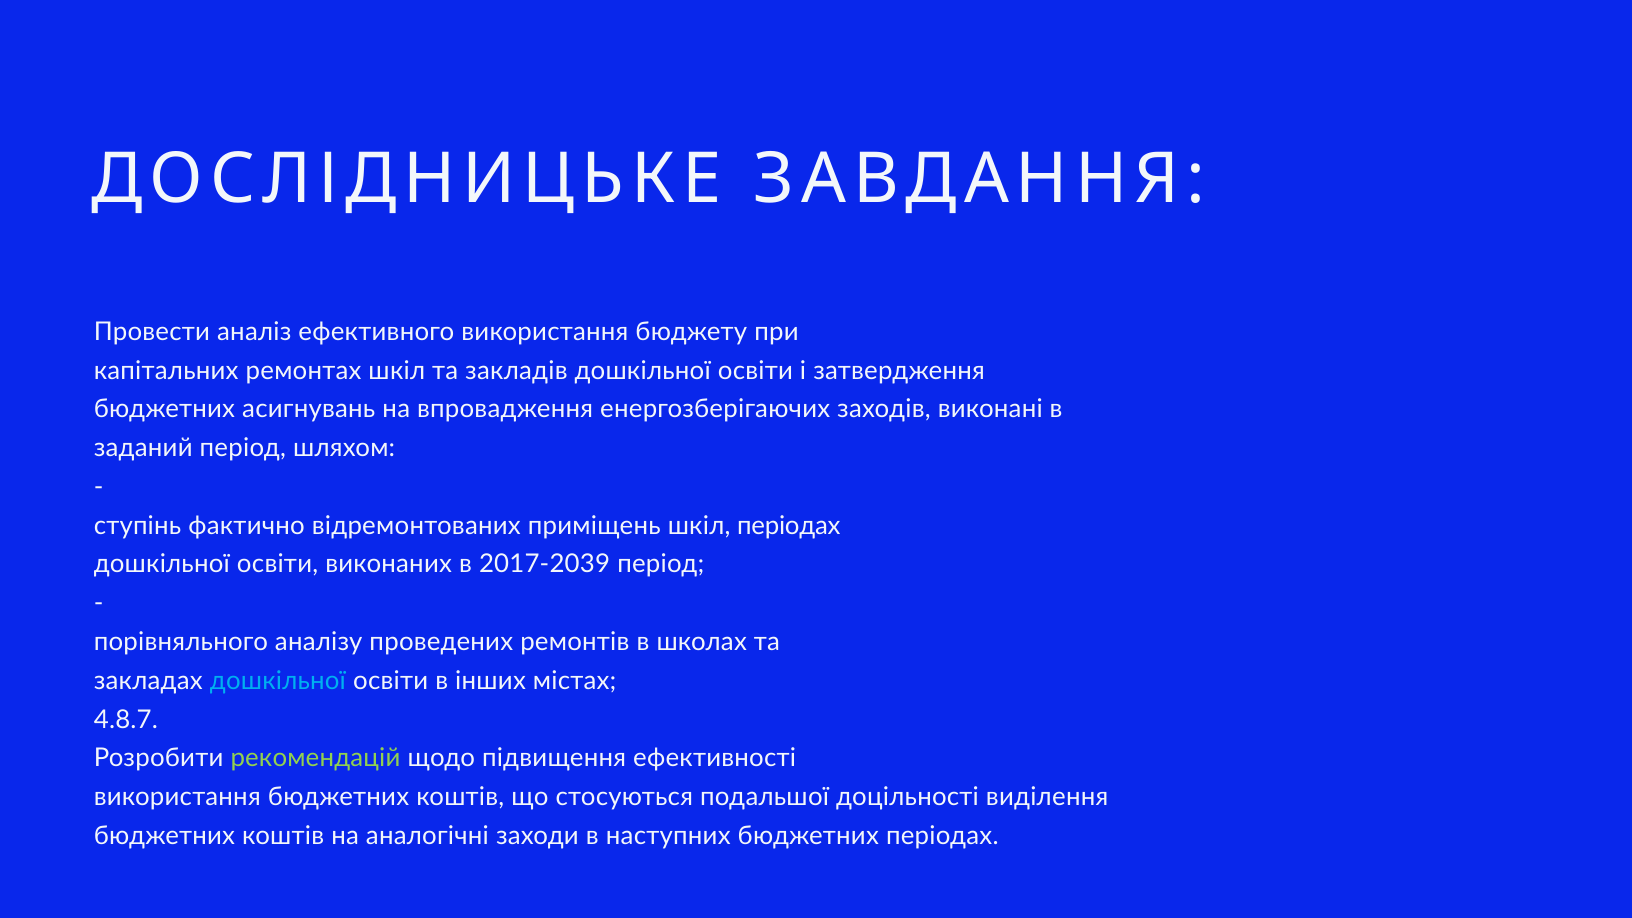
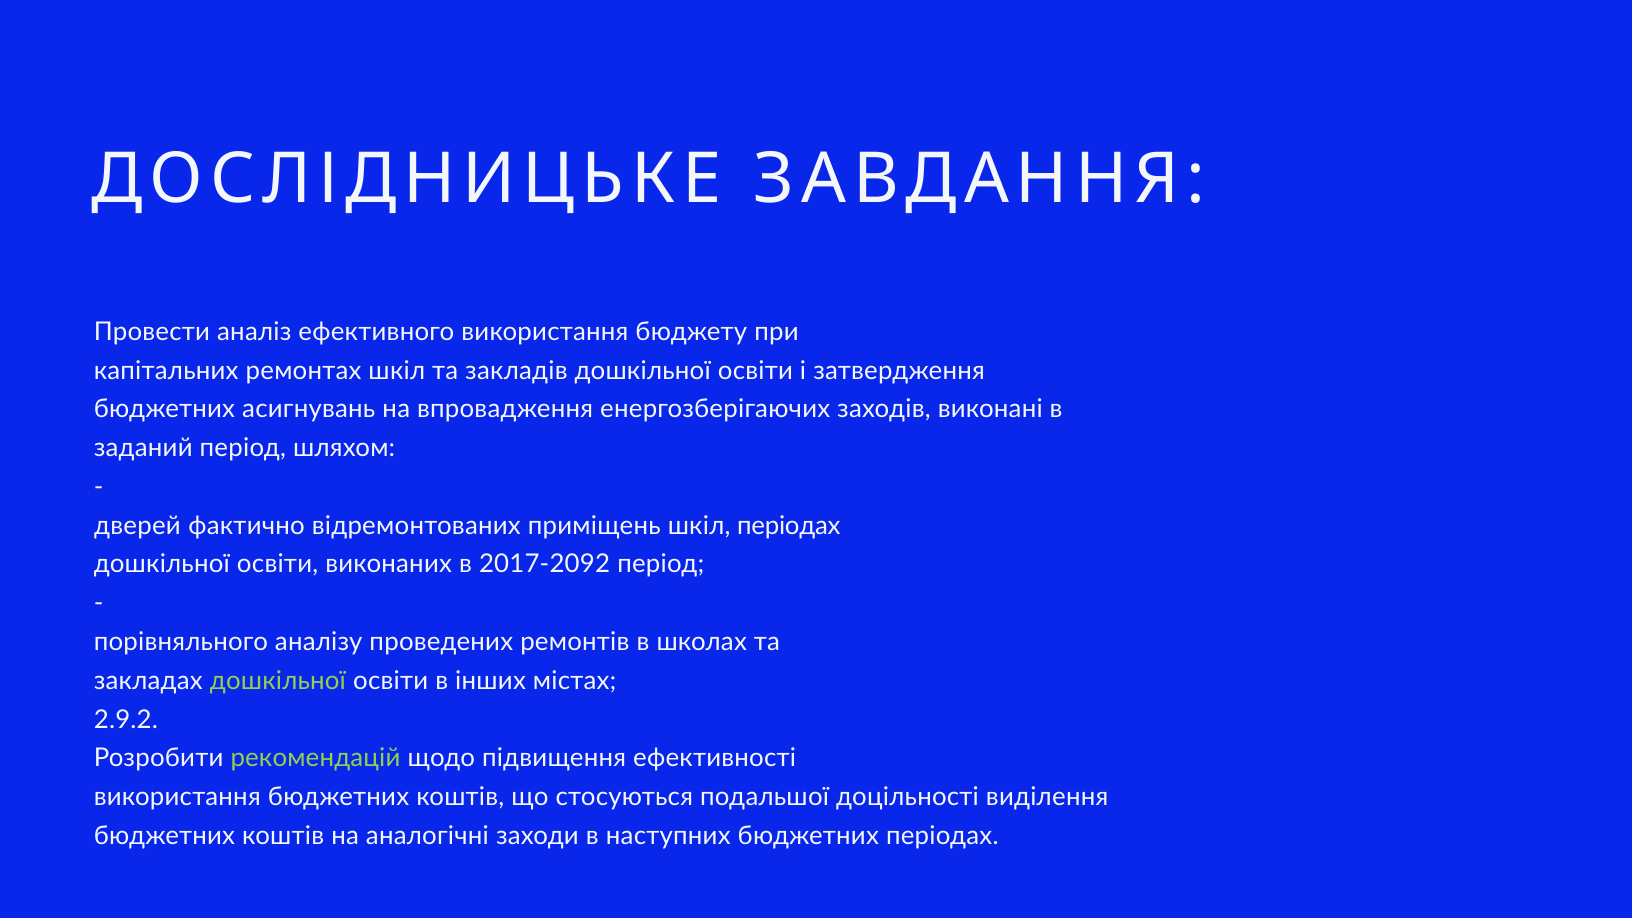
ступінь: ступінь -> дверей
2017-2039: 2017-2039 -> 2017-2092
дошкільної at (278, 681) colour: light blue -> light green
4.8.7: 4.8.7 -> 2.9.2
